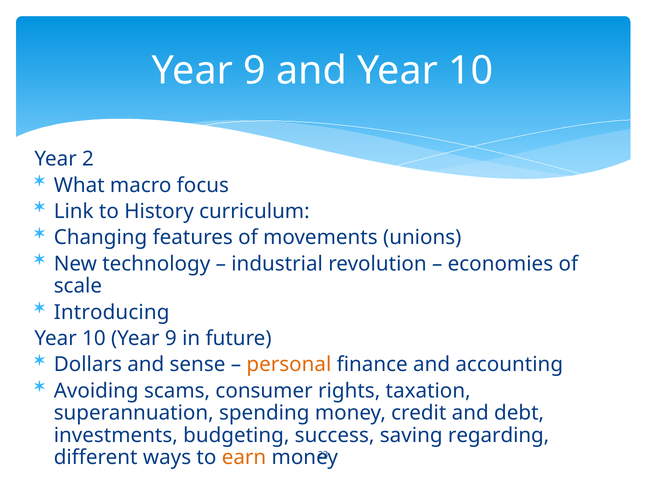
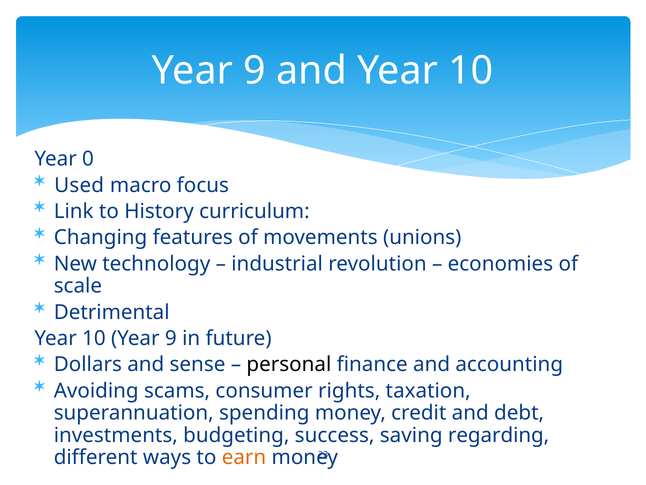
2: 2 -> 0
What: What -> Used
Introducing: Introducing -> Detrimental
personal colour: orange -> black
